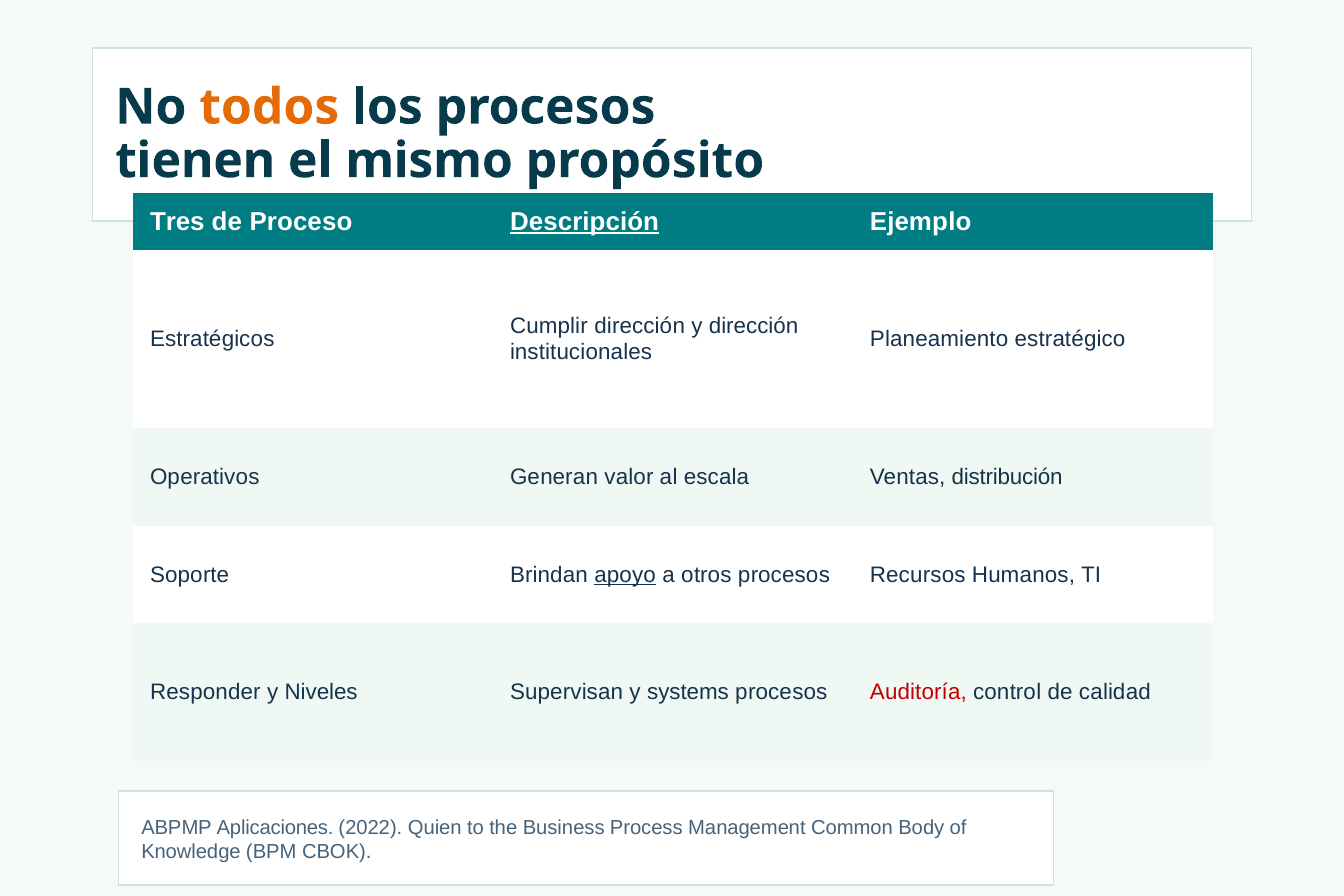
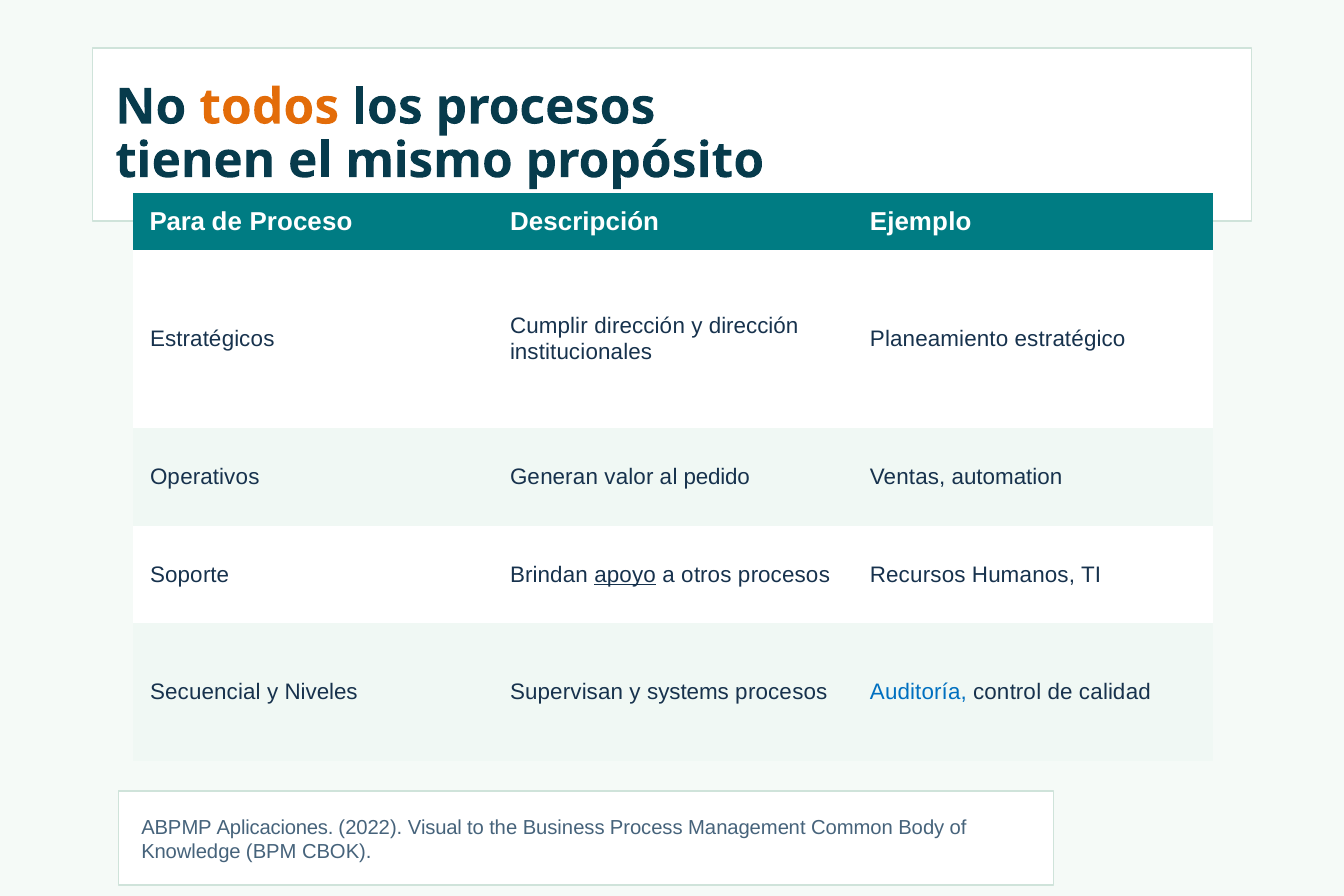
Tres: Tres -> Para
Descripción underline: present -> none
escala: escala -> pedido
distribución: distribución -> automation
Responder: Responder -> Secuencial
Auditoría colour: red -> blue
Quien: Quien -> Visual
